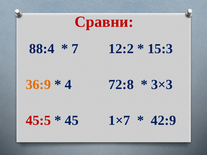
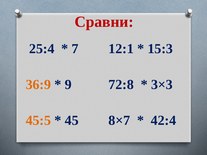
88:4: 88:4 -> 25:4
12:2: 12:2 -> 12:1
4: 4 -> 9
45:5 colour: red -> orange
1×7: 1×7 -> 8×7
42:9: 42:9 -> 42:4
